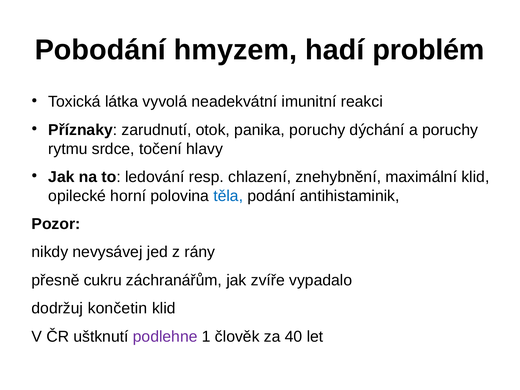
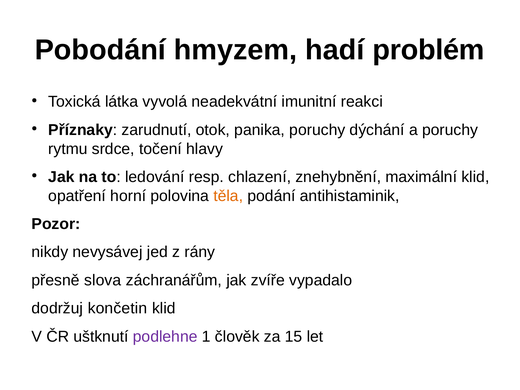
opilecké: opilecké -> opatření
těla colour: blue -> orange
cukru: cukru -> slova
40: 40 -> 15
